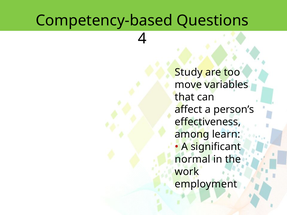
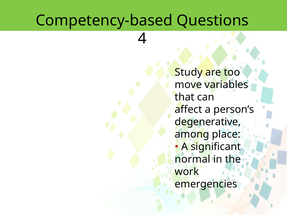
effectiveness: effectiveness -> degenerative
learn: learn -> place
employment: employment -> emergencies
